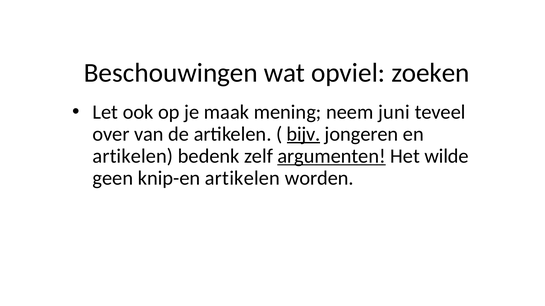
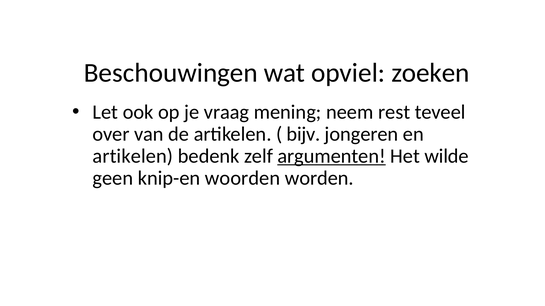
maak: maak -> vraag
juni: juni -> rest
bijv underline: present -> none
knip-en artikelen: artikelen -> woorden
